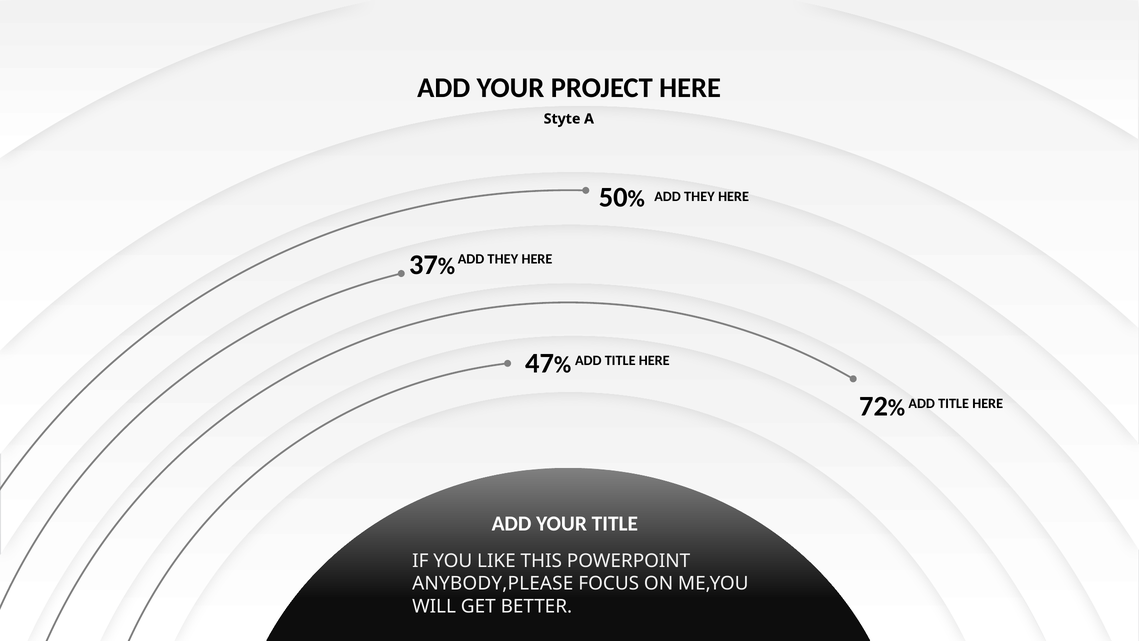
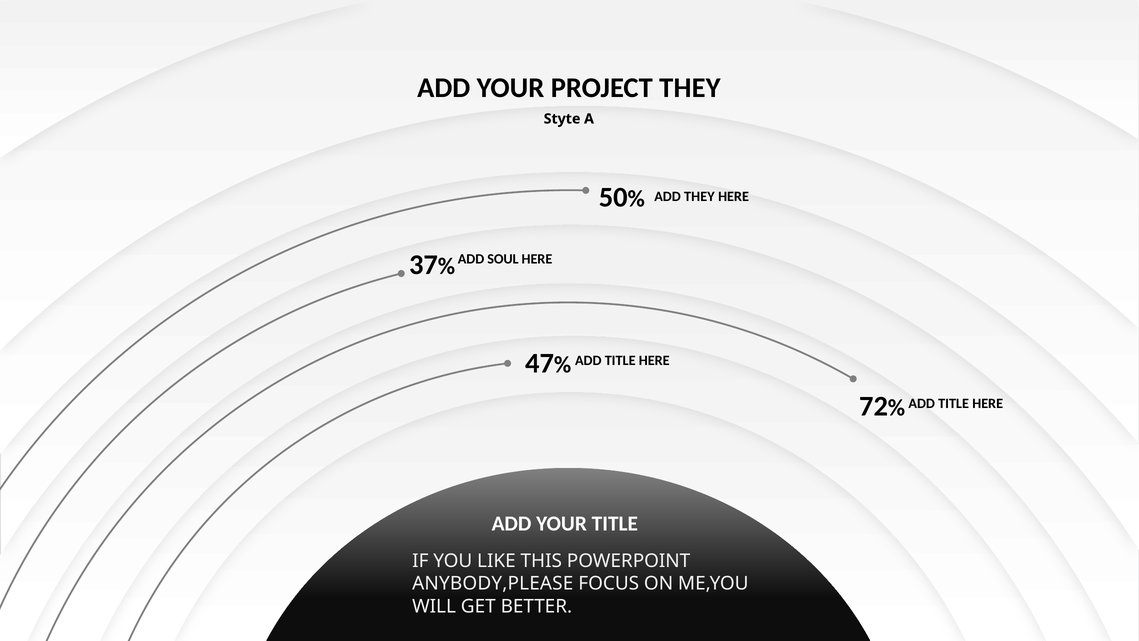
PROJECT HERE: HERE -> THEY
THEY at (503, 259): THEY -> SOUL
